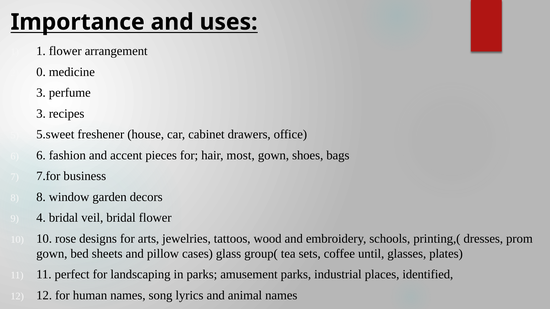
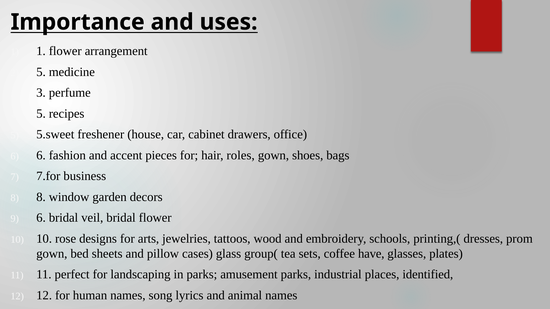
2 0: 0 -> 5
4 3: 3 -> 5
most: most -> roles
9 4: 4 -> 6
until: until -> have
